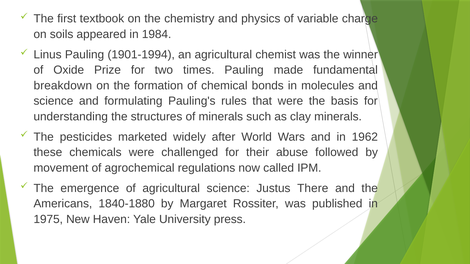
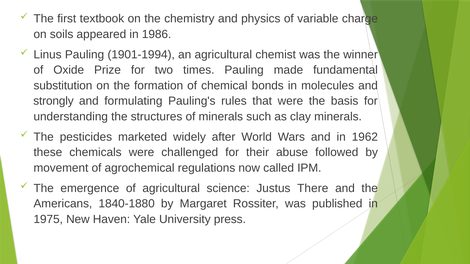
1984: 1984 -> 1986
breakdown: breakdown -> substitution
science at (53, 101): science -> strongly
